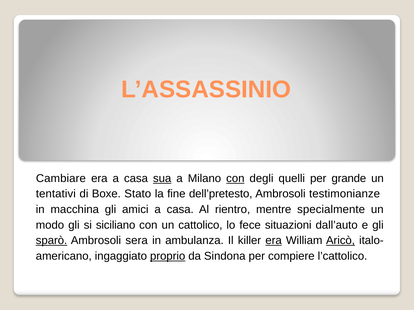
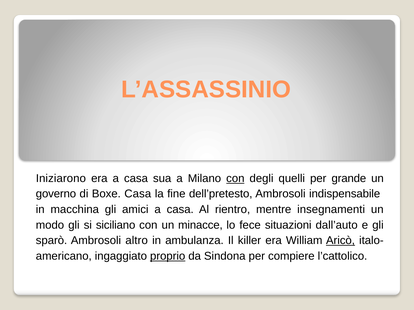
Cambiare: Cambiare -> Iniziarono
sua underline: present -> none
tentativi: tentativi -> governo
Boxe Stato: Stato -> Casa
testimonianze: testimonianze -> indispensabile
specialmente: specialmente -> insegnamenti
cattolico: cattolico -> minacce
sparò underline: present -> none
sera: sera -> altro
era at (274, 241) underline: present -> none
